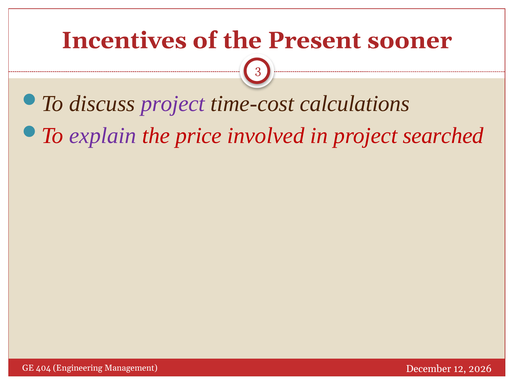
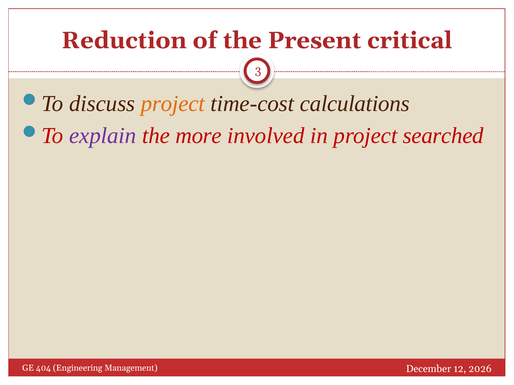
Incentives: Incentives -> Reduction
sooner: sooner -> critical
project at (173, 104) colour: purple -> orange
price: price -> more
